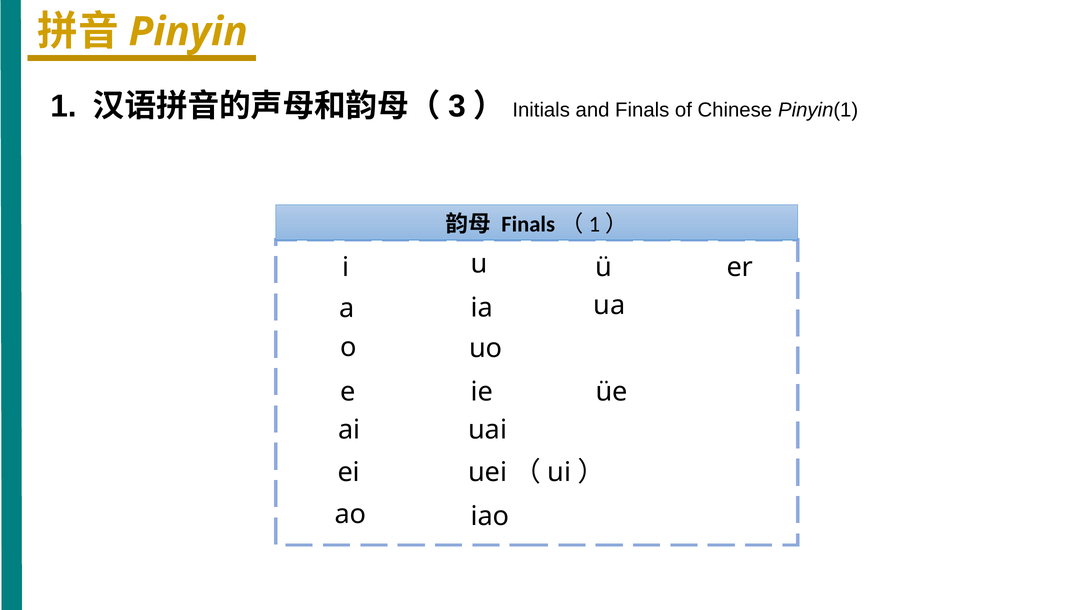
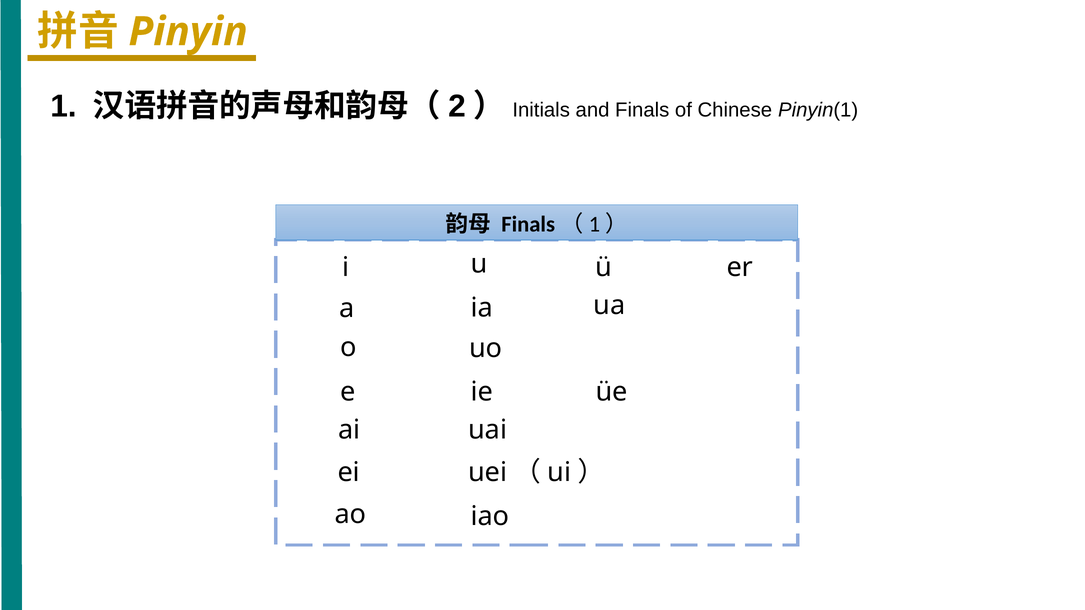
3: 3 -> 2
